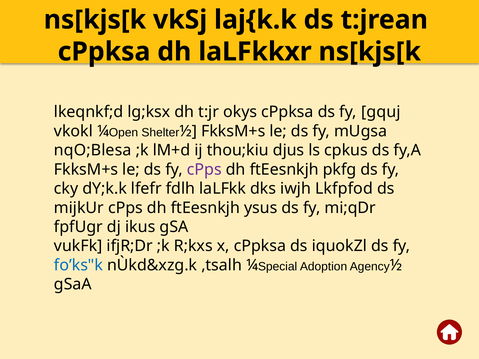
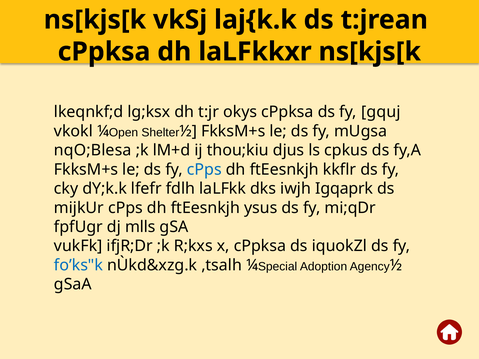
cPps at (204, 170) colour: purple -> blue
pkfg: pkfg -> kkflr
Lkfpfod: Lkfpfod -> Igqaprk
ikus: ikus -> mlls
